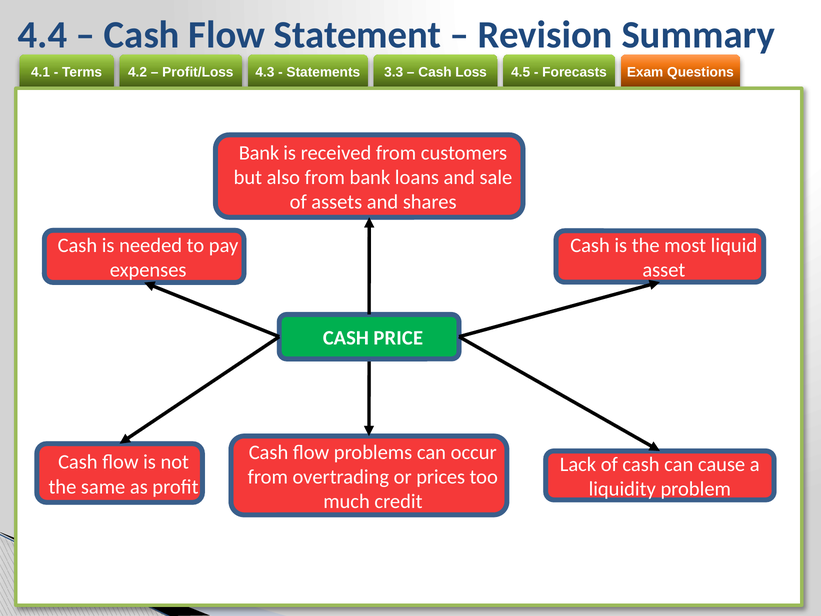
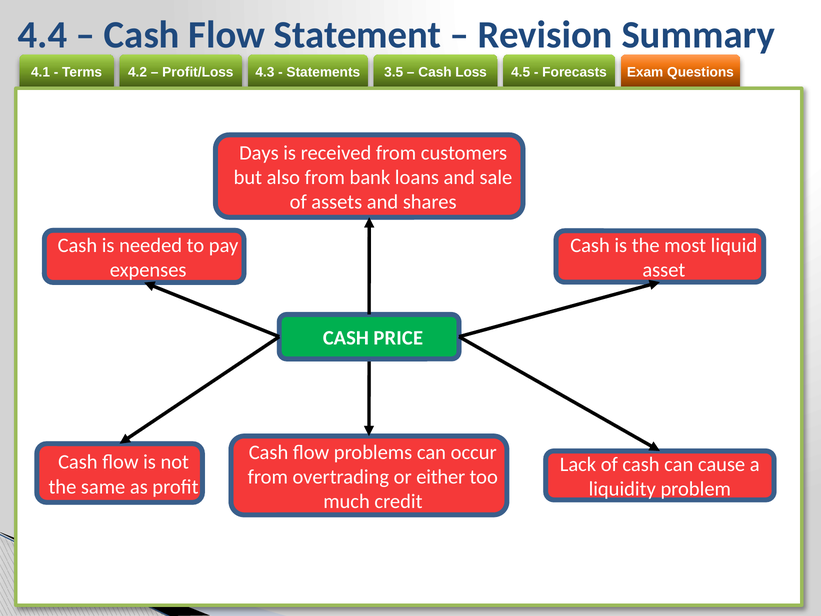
3.3: 3.3 -> 3.5
Bank at (259, 153): Bank -> Days
prices: prices -> either
